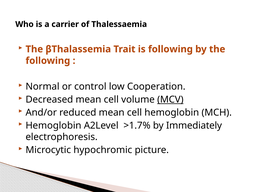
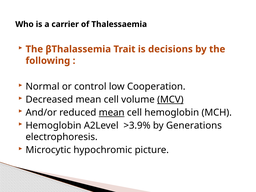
is following: following -> decisions
mean at (112, 113) underline: none -> present
>1.7%: >1.7% -> >3.9%
Immediately: Immediately -> Generations
